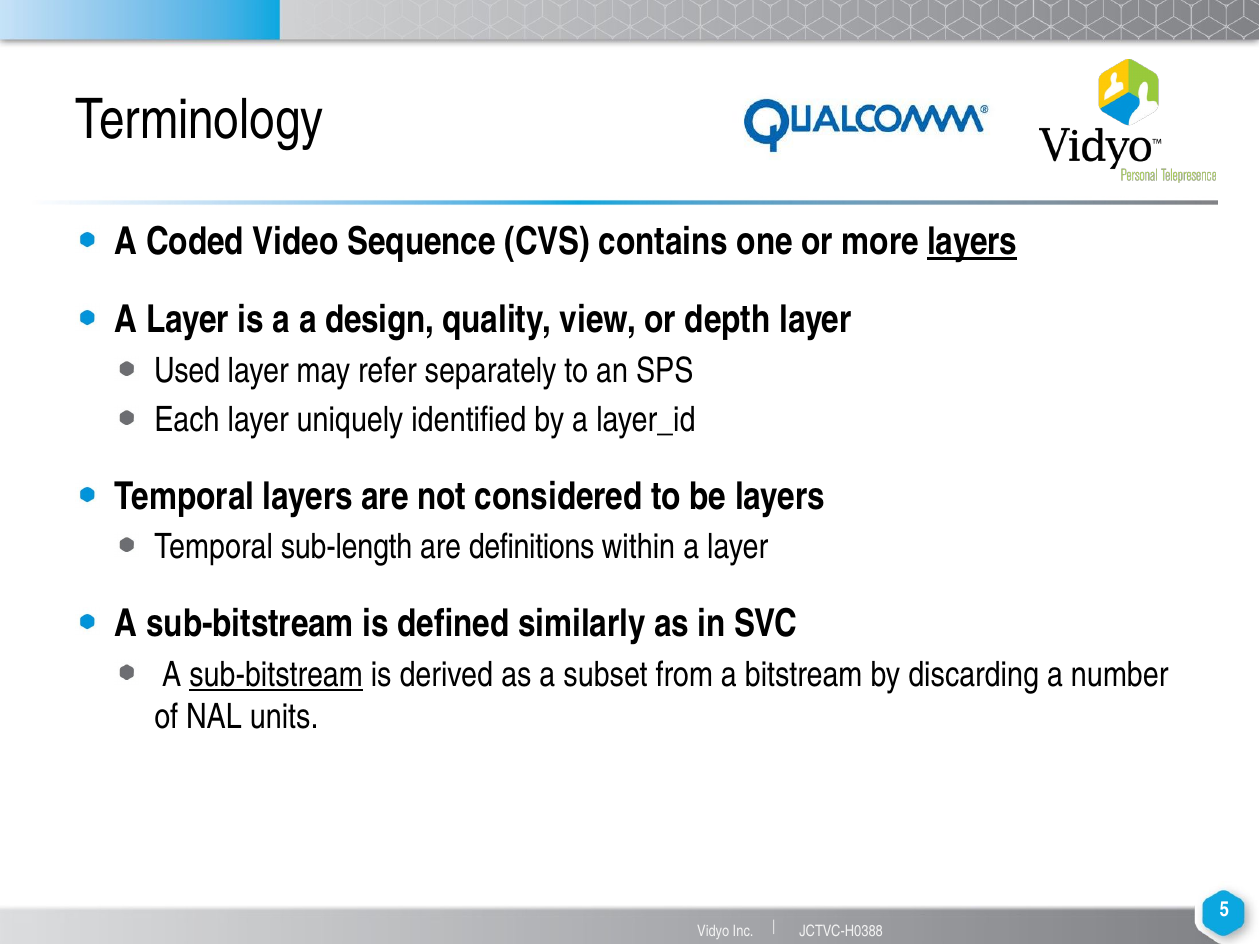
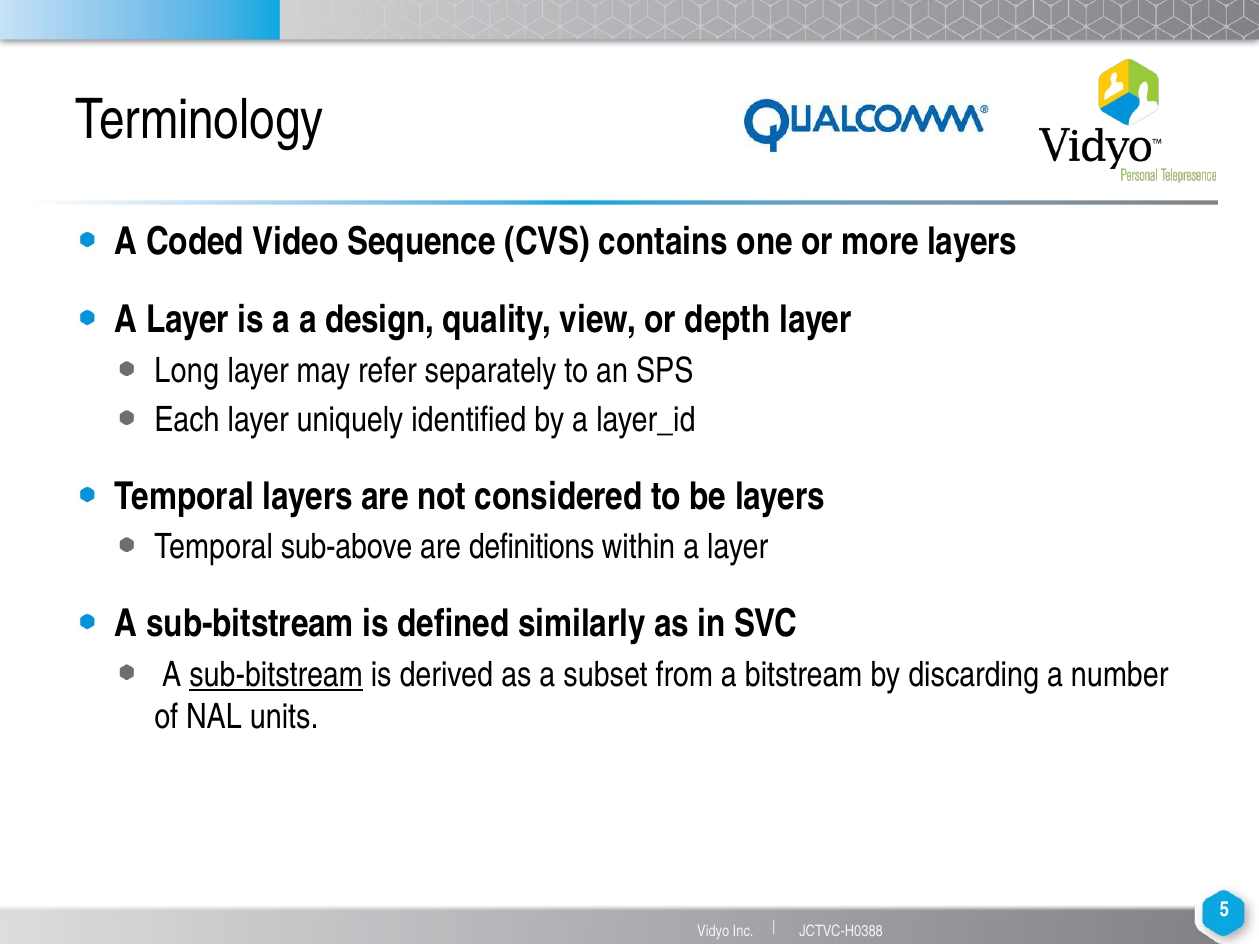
layers at (972, 242) underline: present -> none
Used: Used -> Long
sub-length: sub-length -> sub-above
